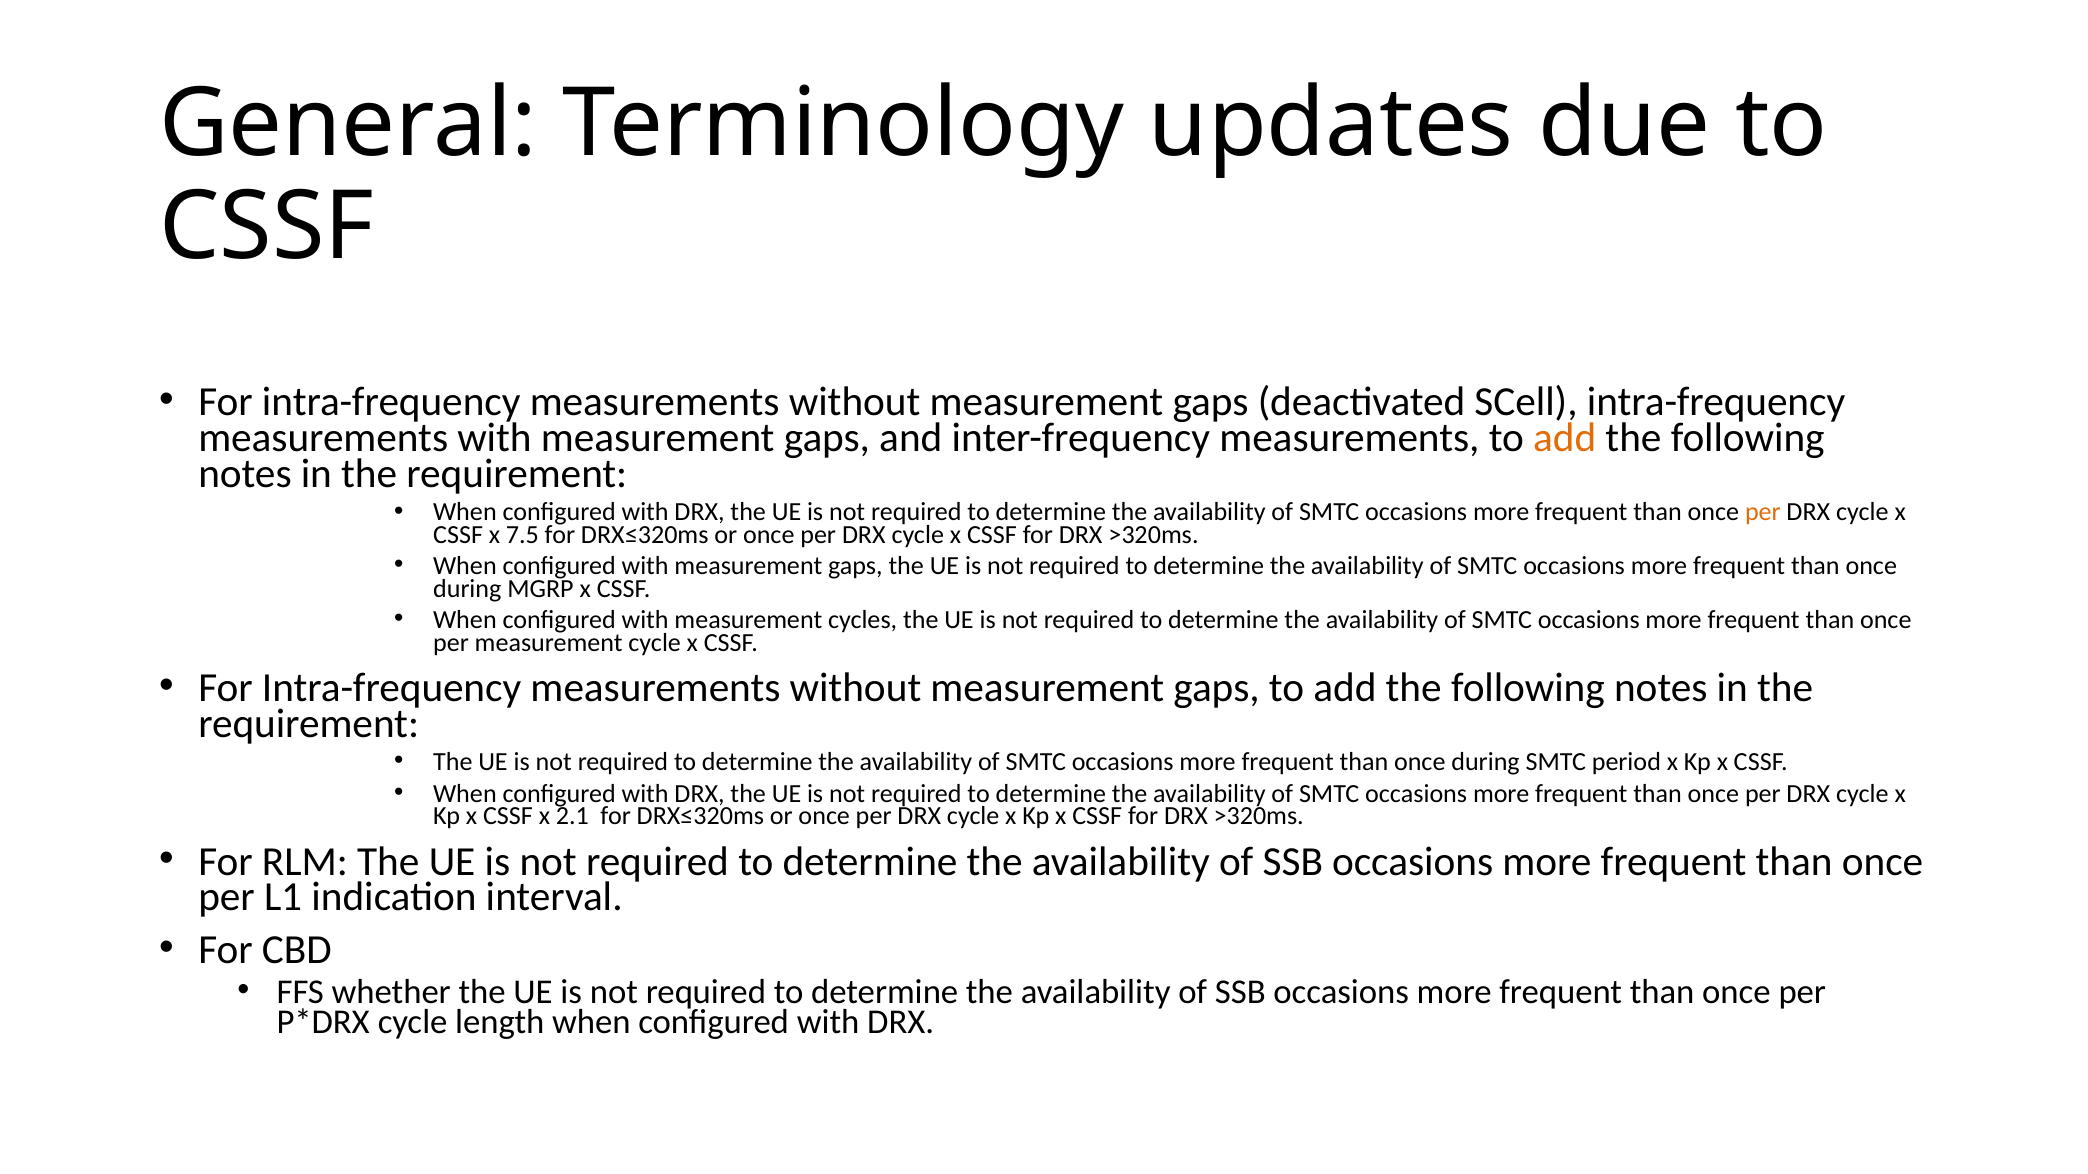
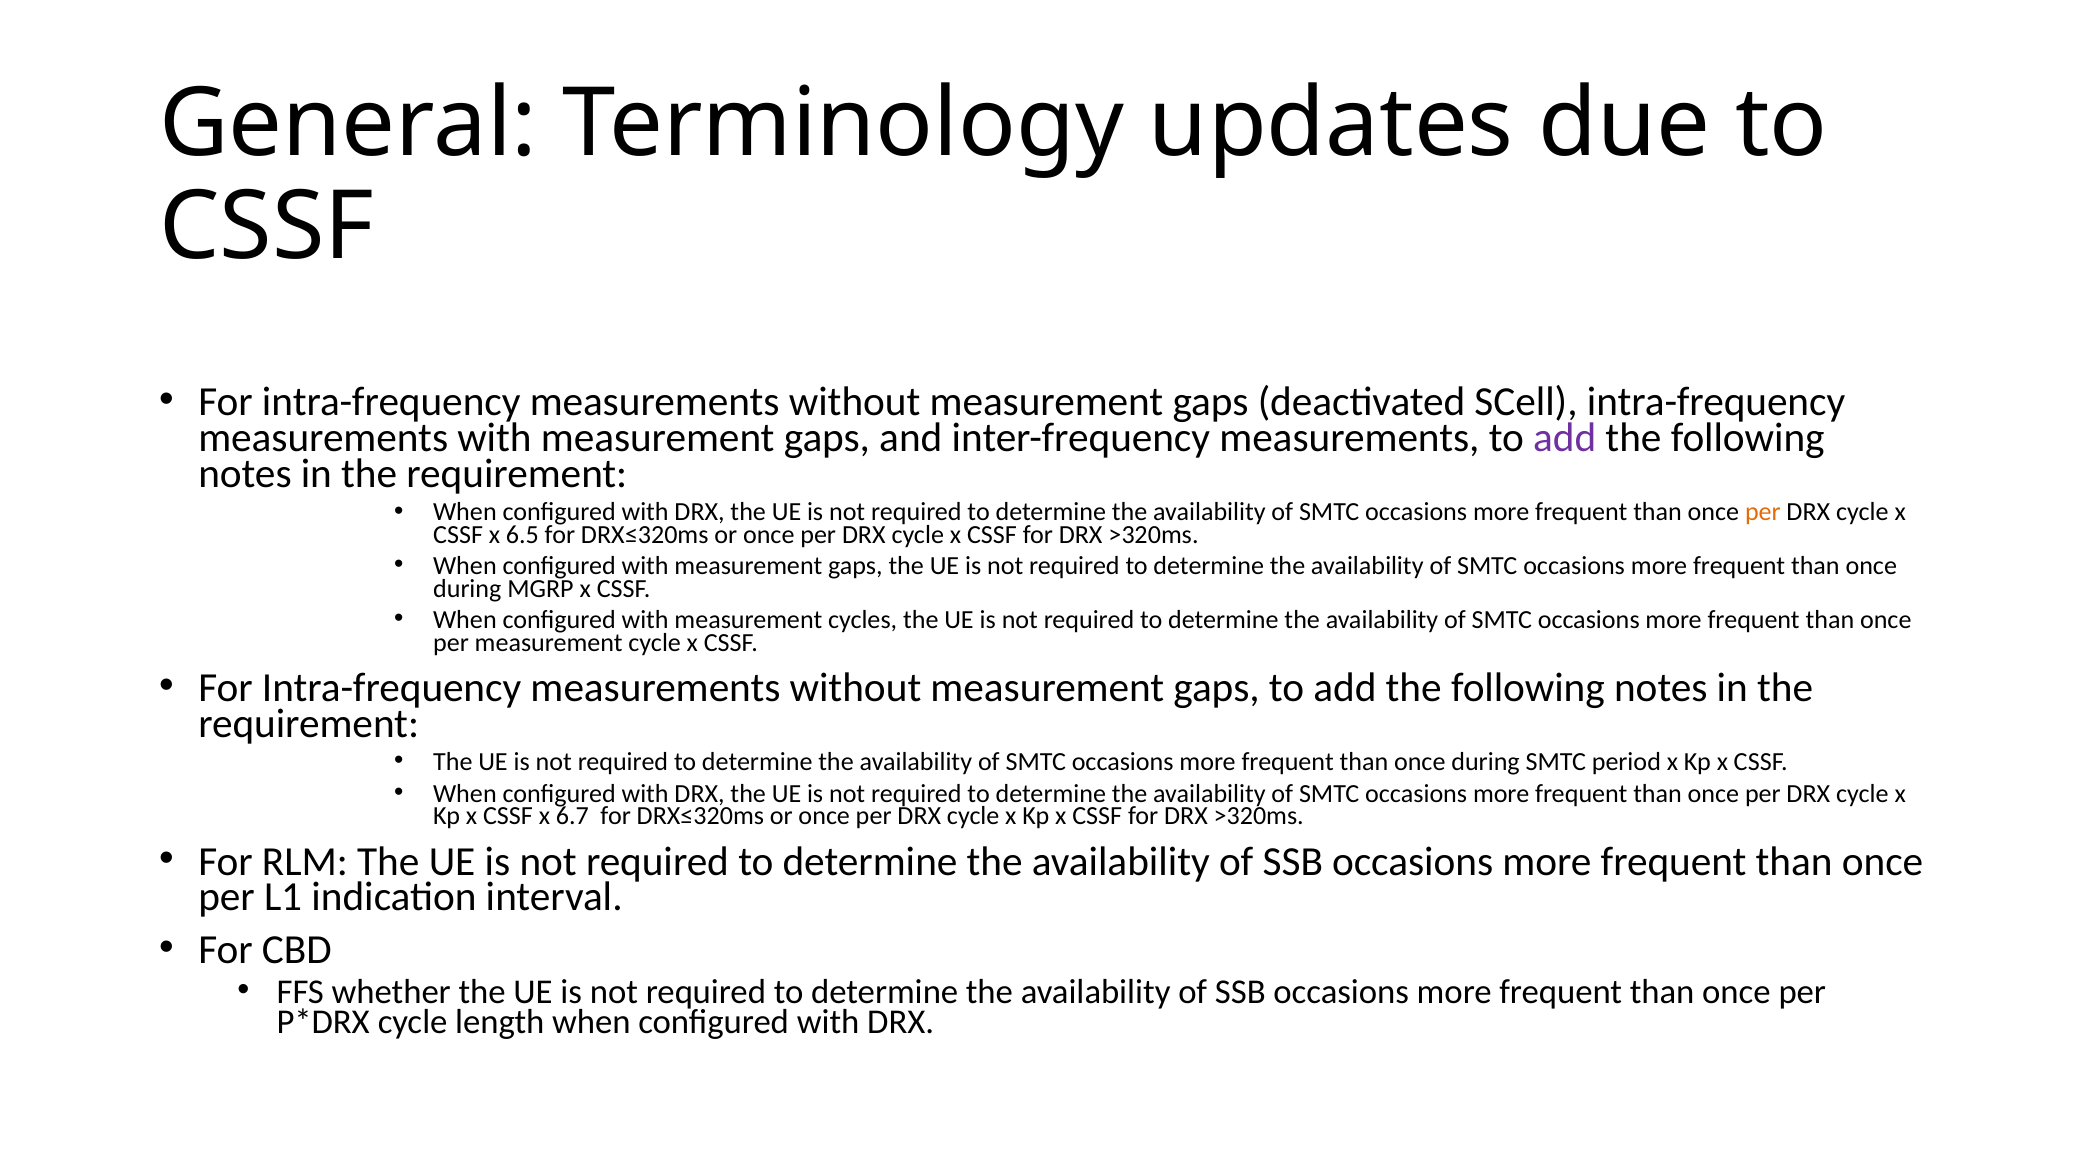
add at (1565, 438) colour: orange -> purple
7.5: 7.5 -> 6.5
2.1: 2.1 -> 6.7
